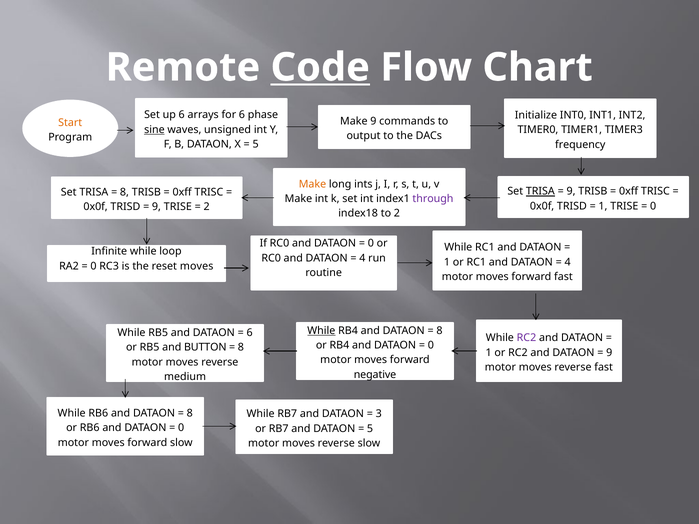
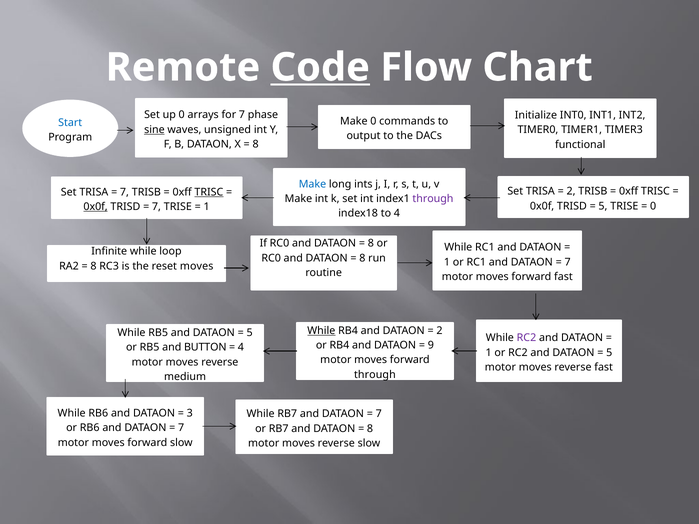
up 6: 6 -> 0
for 6: 6 -> 7
Make 9: 9 -> 0
Start colour: orange -> blue
5 at (256, 144): 5 -> 8
frequency: frequency -> functional
Make at (312, 184) colour: orange -> blue
TRISA at (540, 191) underline: present -> none
9 at (571, 191): 9 -> 2
8 at (124, 192): 8 -> 7
TRISC at (209, 192) underline: none -> present
1 at (603, 206): 1 -> 5
0x0f at (96, 207) underline: none -> present
9 at (156, 207): 9 -> 7
2 at (207, 207): 2 -> 1
to 2: 2 -> 4
0 at (371, 244): 0 -> 8
4 at (362, 258): 4 -> 8
4 at (568, 262): 4 -> 7
0 at (94, 266): 0 -> 8
8 at (439, 331): 8 -> 2
6 at (250, 333): 6 -> 5
0 at (431, 345): 0 -> 9
8 at (241, 348): 8 -> 4
9 at (609, 353): 9 -> 5
negative at (375, 375): negative -> through
8 at (190, 413): 8 -> 3
3 at (379, 414): 3 -> 7
0 at (181, 428): 0 -> 7
5 at (370, 429): 5 -> 8
